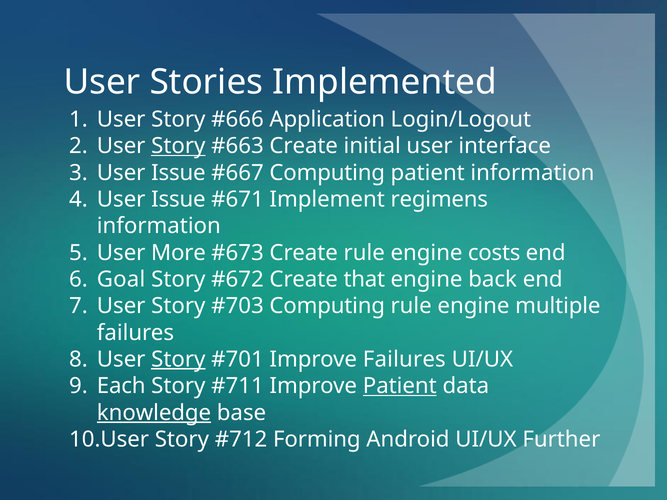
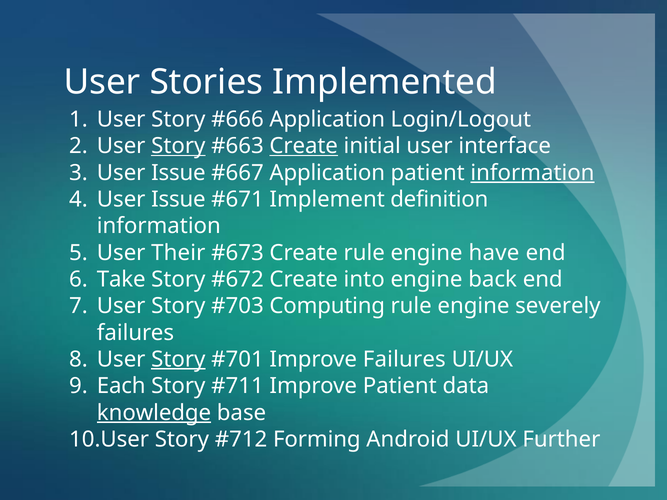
Create at (304, 146) underline: none -> present
Computing at (327, 173): Computing -> Application
information at (532, 173) underline: none -> present
regimens: regimens -> definition
More: More -> Their
costs: costs -> have
Goal: Goal -> Take
that: that -> into
multiple: multiple -> severely
Patient at (400, 386) underline: present -> none
